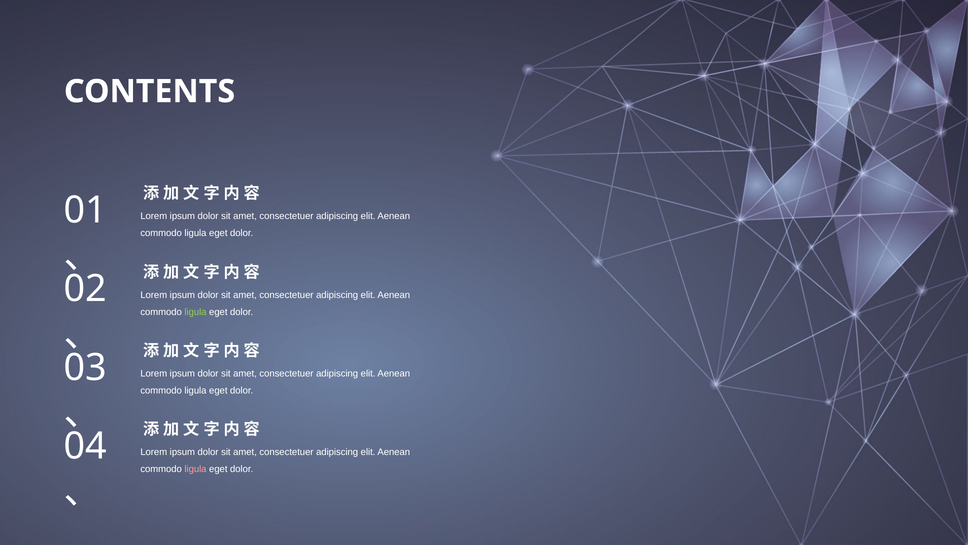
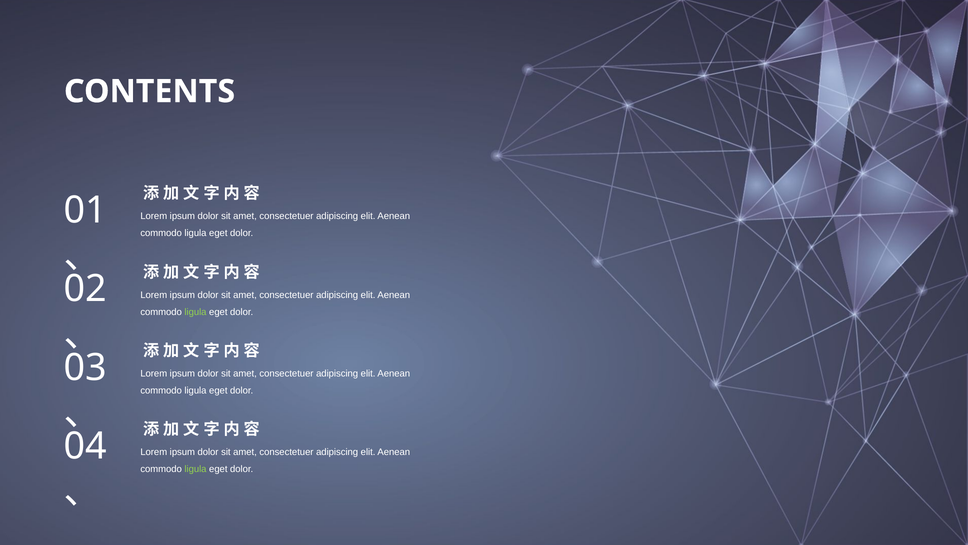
ligula at (195, 469) colour: pink -> light green
